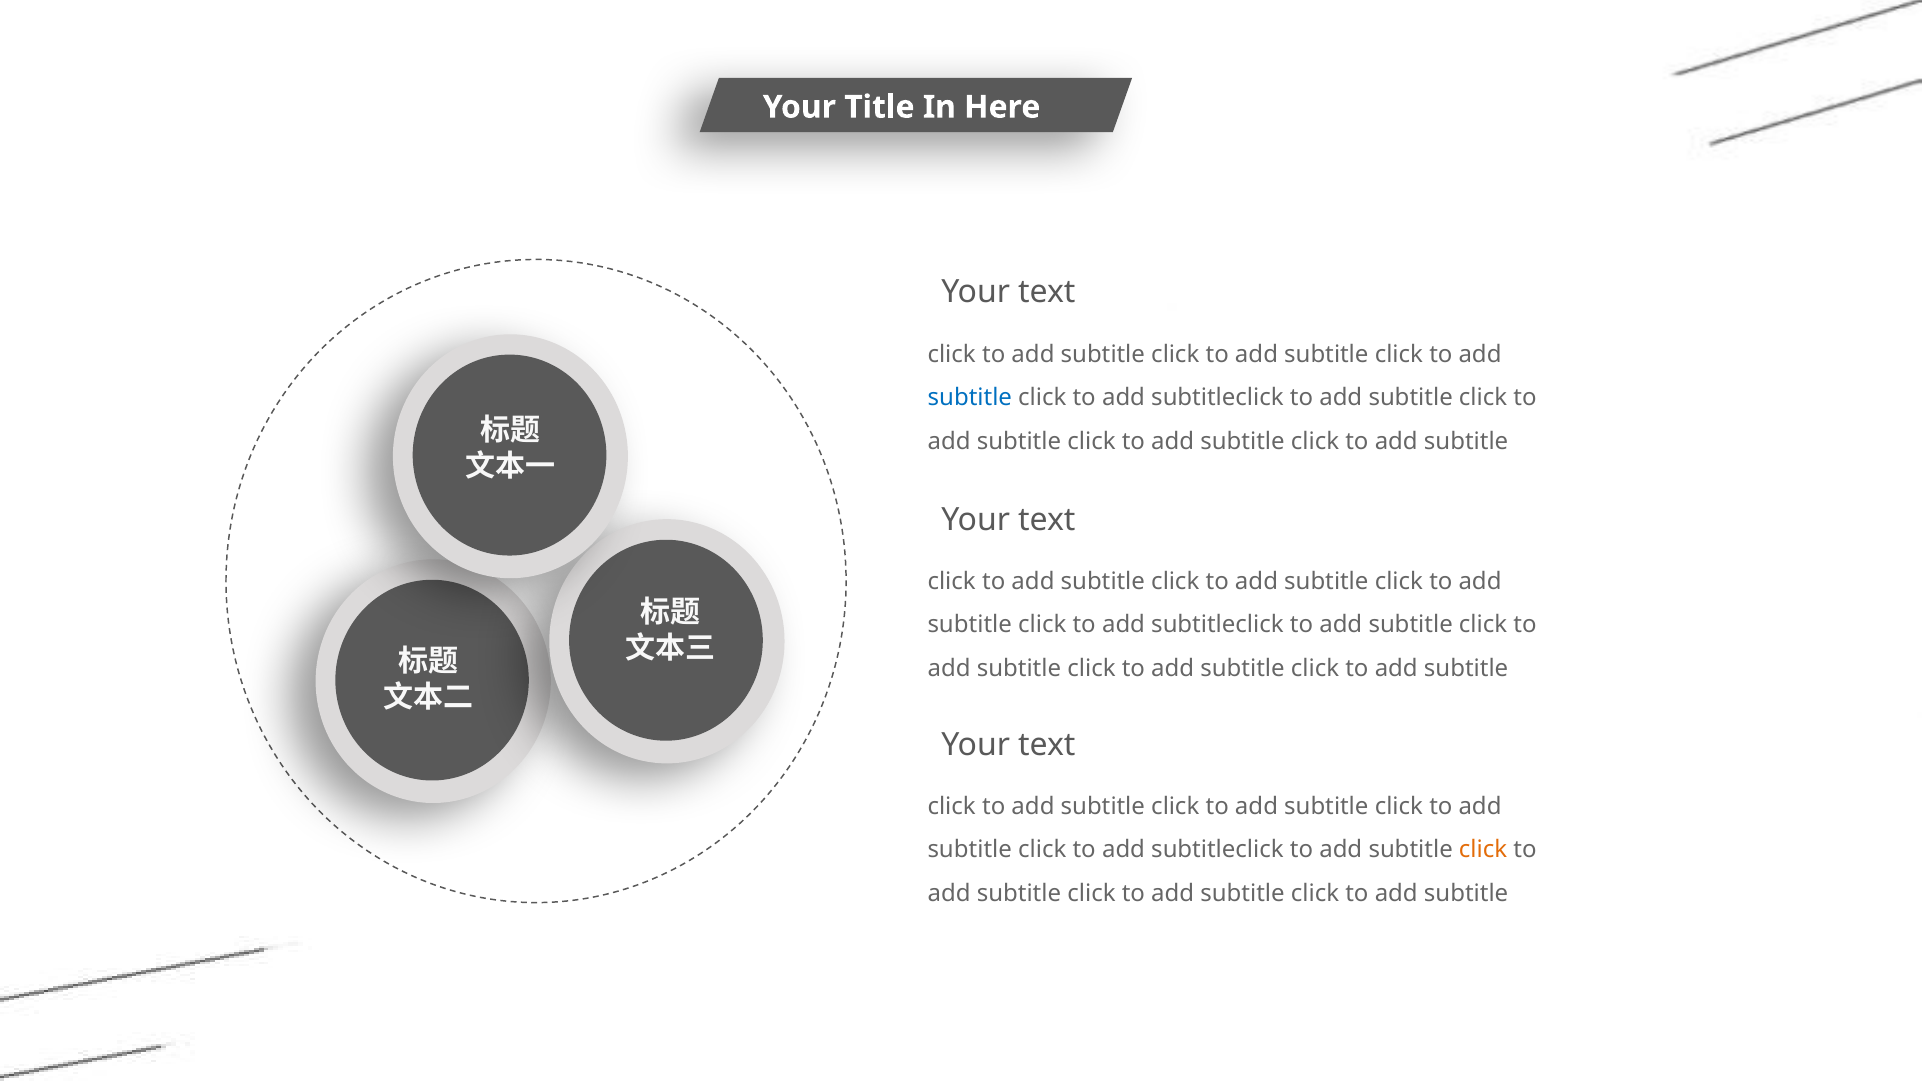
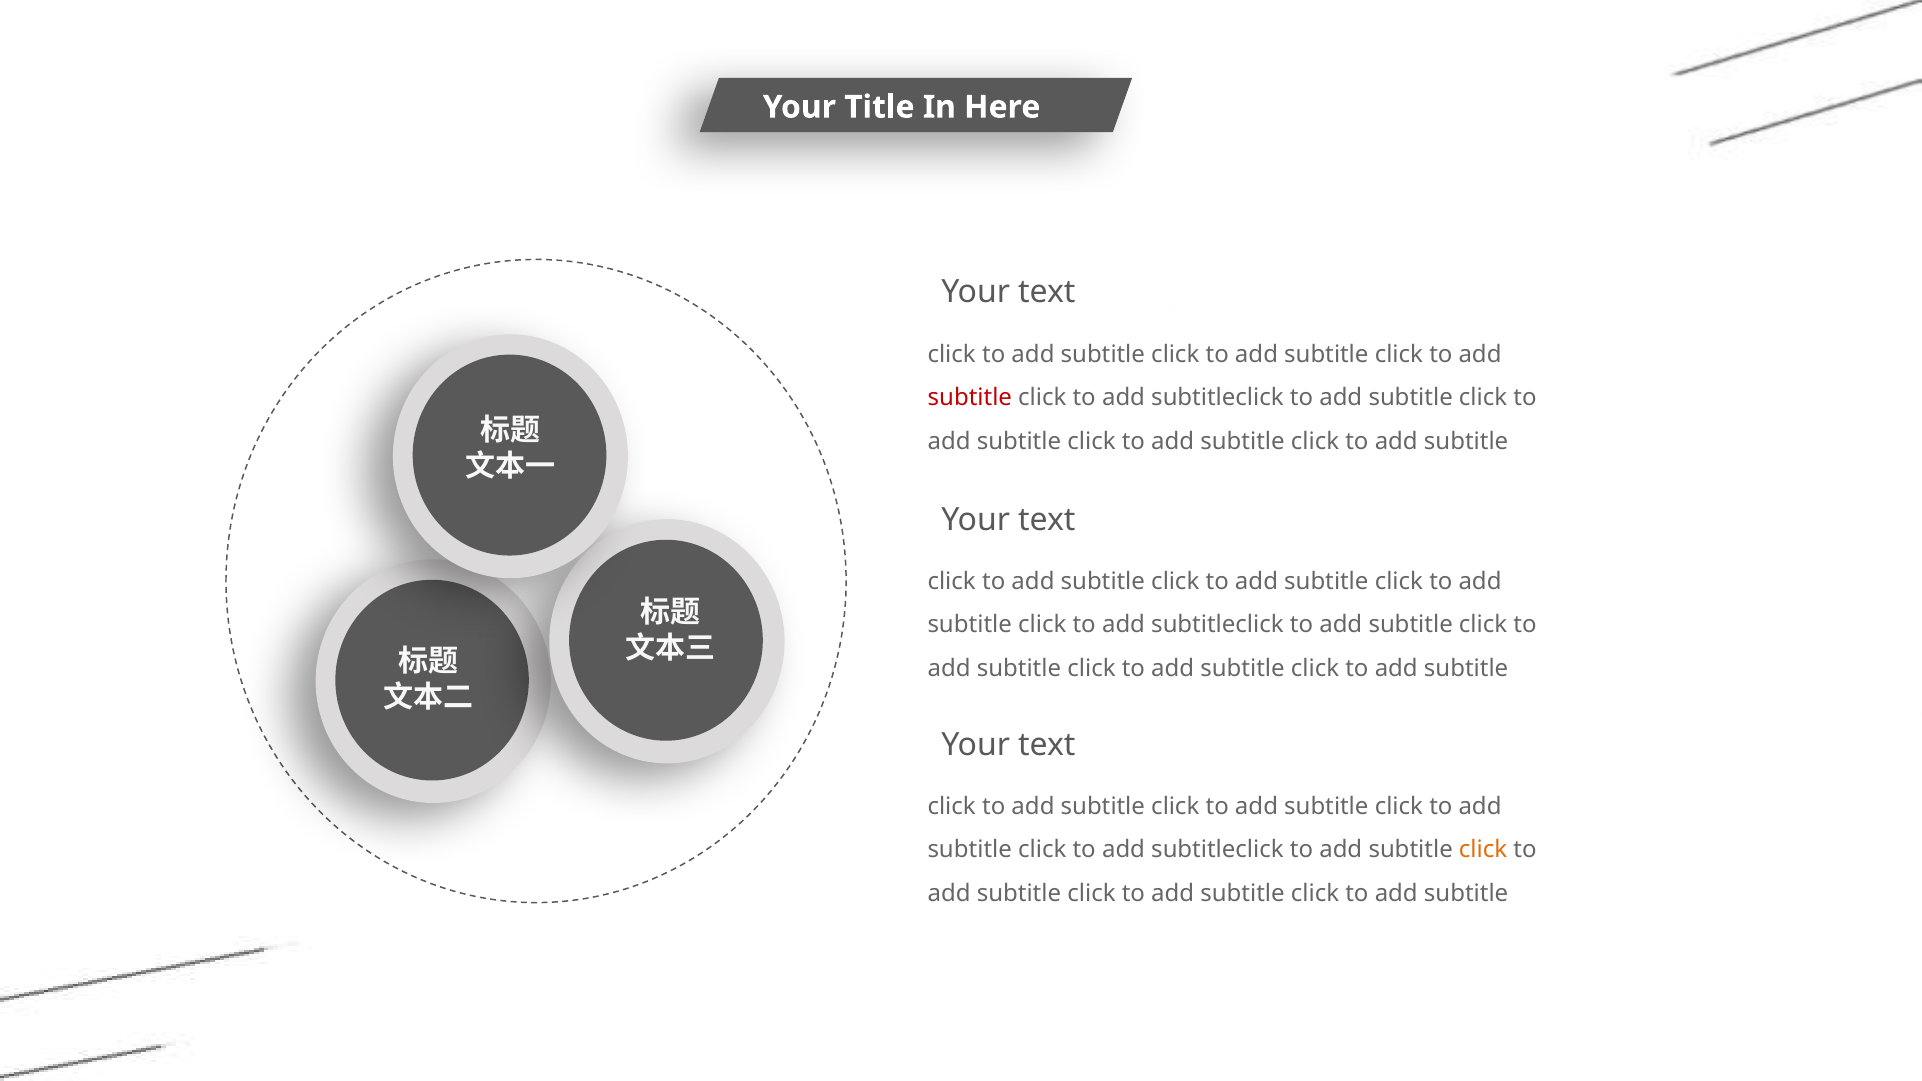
subtitle at (970, 398) colour: blue -> red
